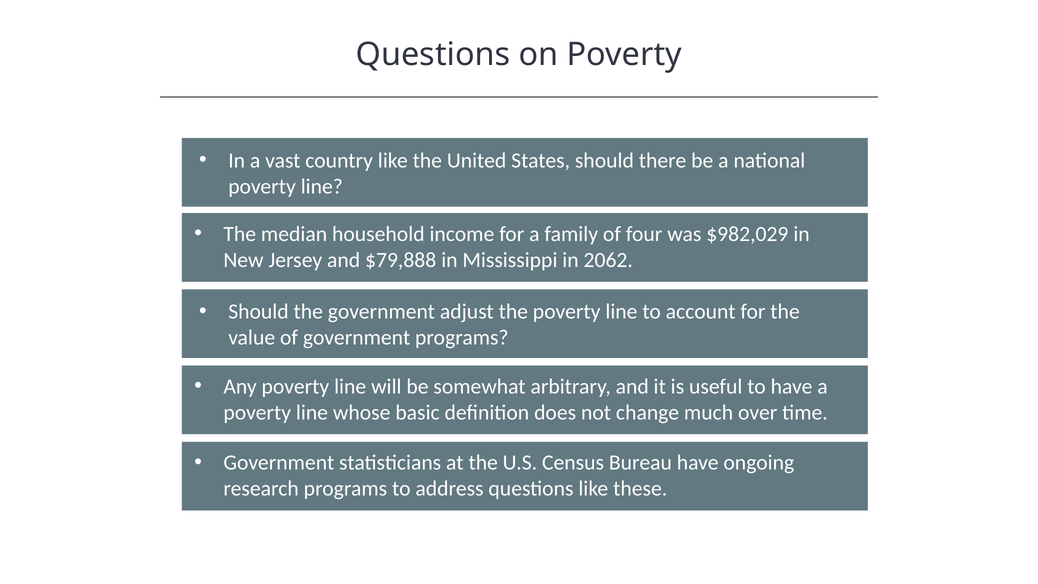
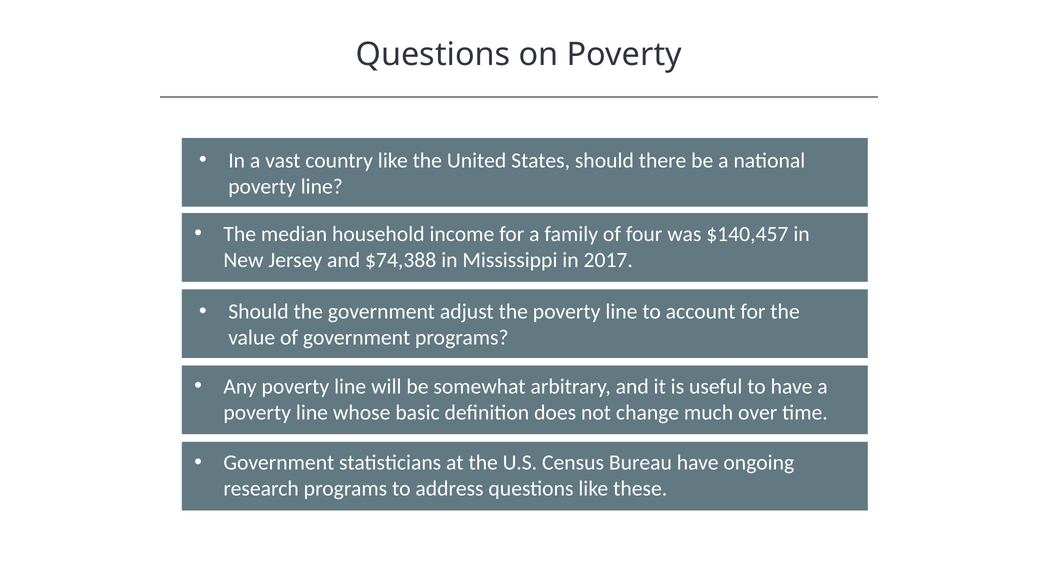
$982,029: $982,029 -> $140,457
$79,888: $79,888 -> $74,388
2062: 2062 -> 2017
